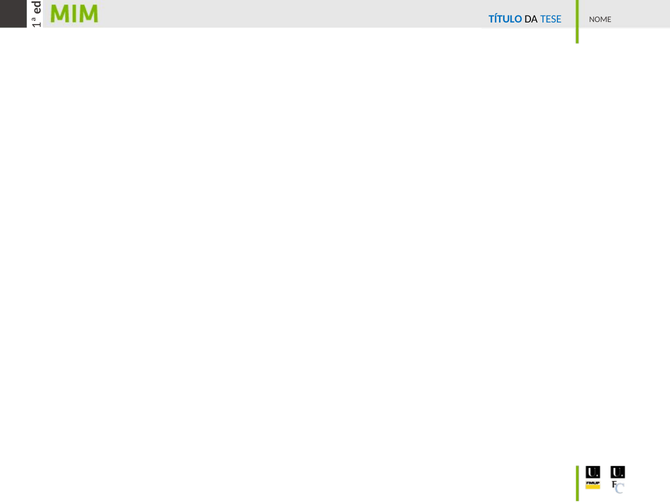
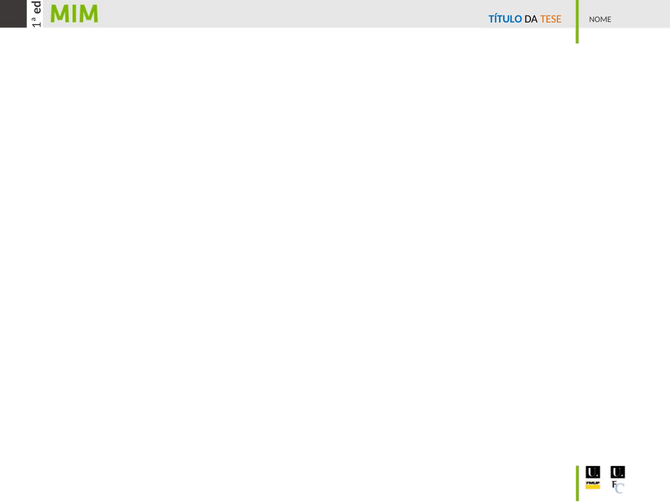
TESE colour: blue -> orange
